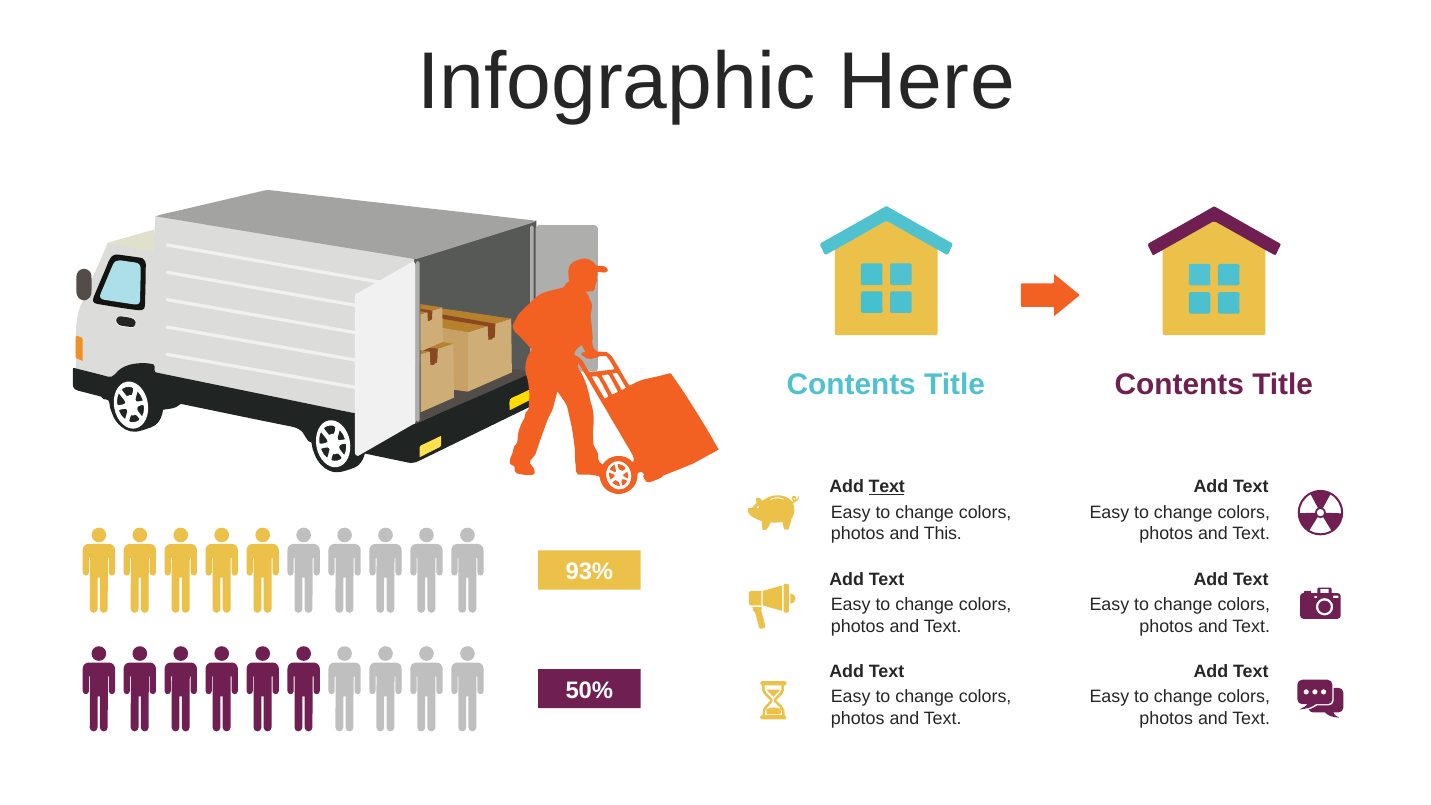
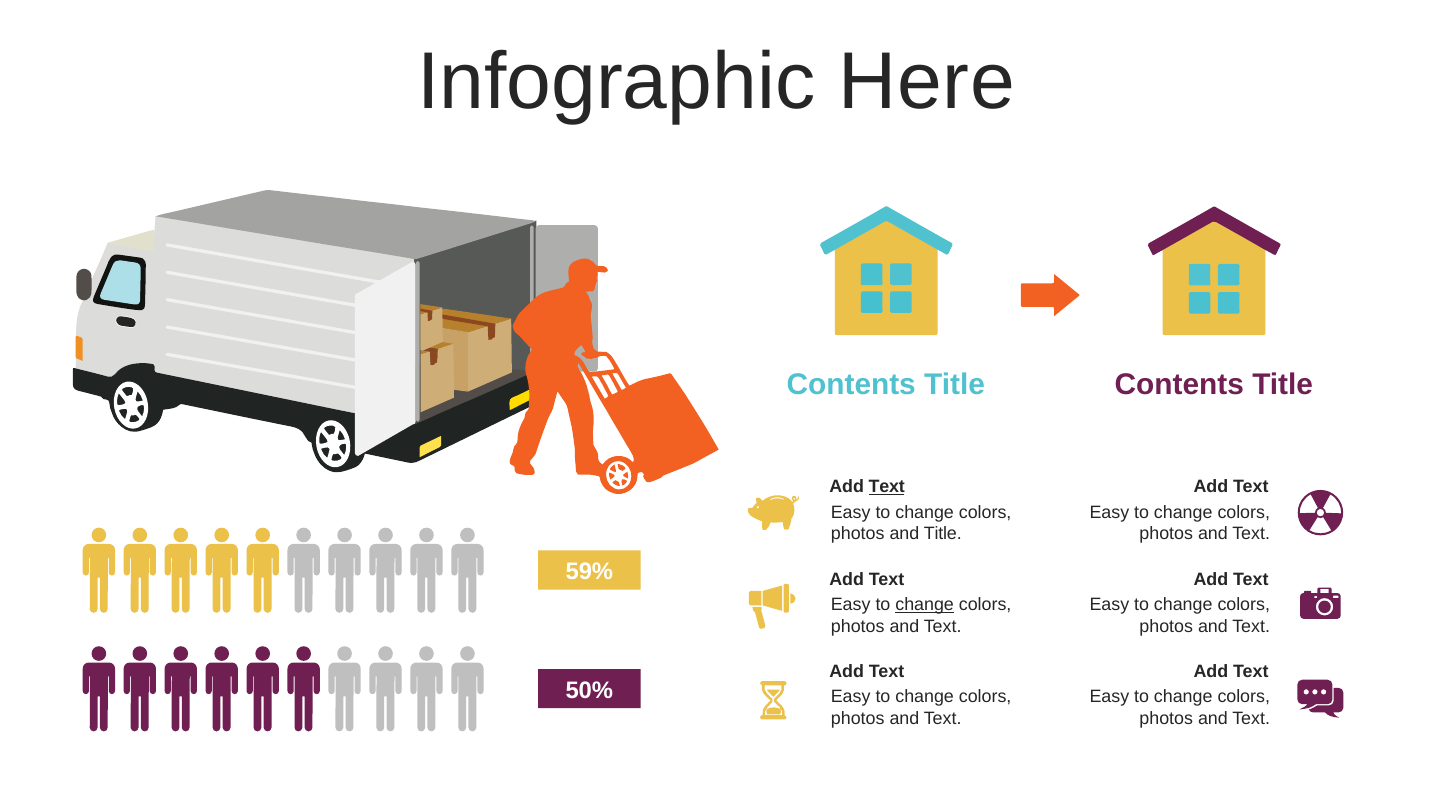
and This: This -> Title
93%: 93% -> 59%
change at (925, 605) underline: none -> present
